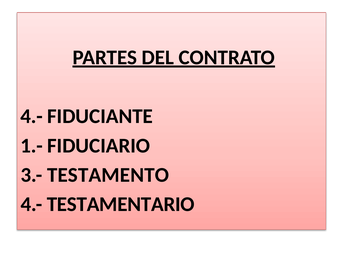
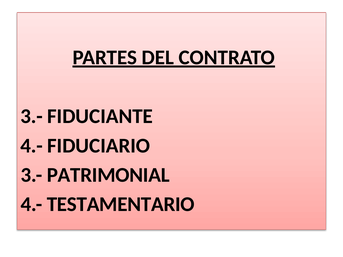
4.- at (32, 116): 4.- -> 3.-
1.- at (32, 146): 1.- -> 4.-
TESTAMENTO: TESTAMENTO -> PATRIMONIAL
